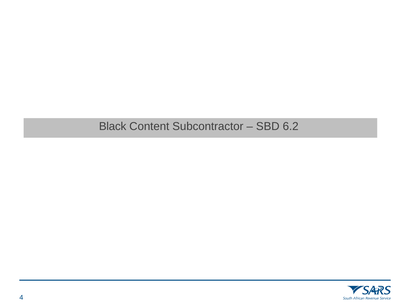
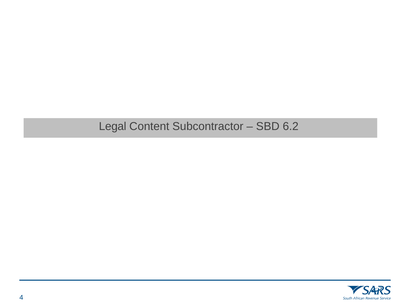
Black: Black -> Legal
